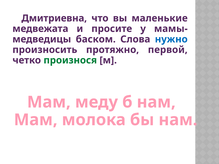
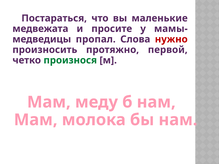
Дмитриевна: Дмитриевна -> Постараться
баском: баском -> пропал
нужно colour: blue -> red
